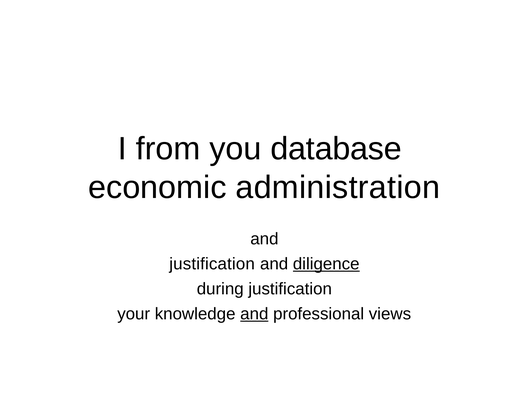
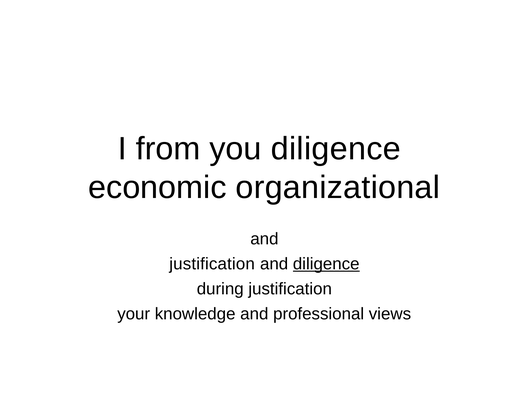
you database: database -> diligence
administration: administration -> organizational
and at (254, 314) underline: present -> none
